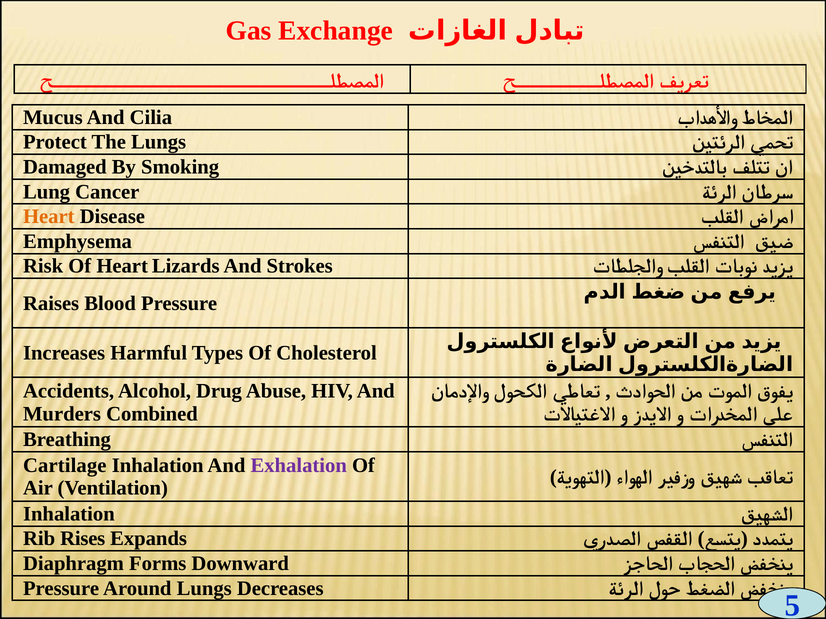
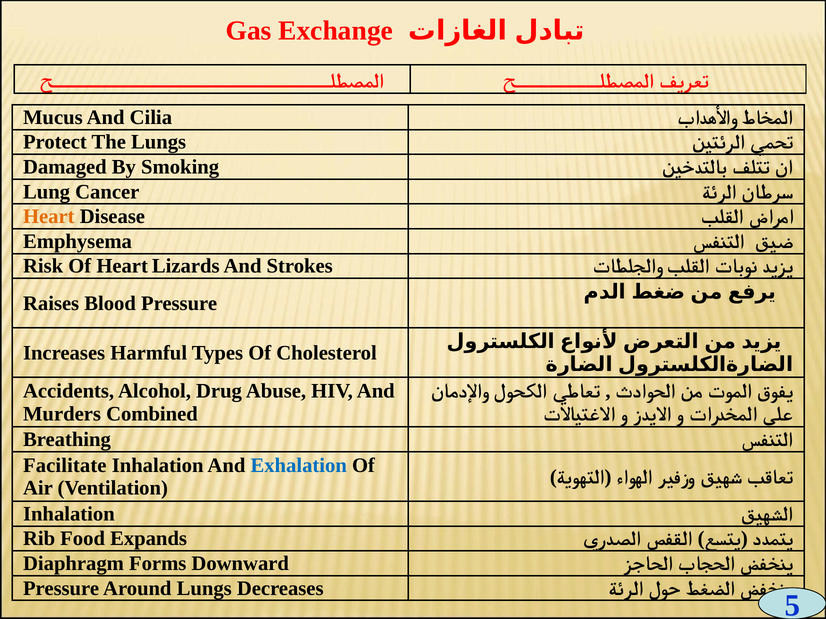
Cartilage: Cartilage -> Facilitate
Exhalation colour: purple -> blue
Rises: Rises -> Food
